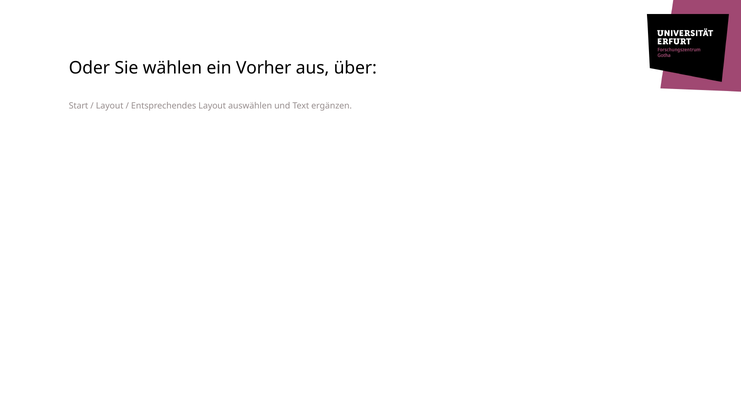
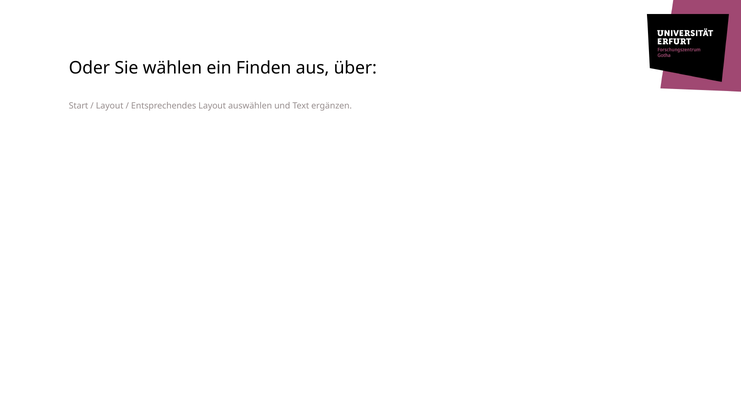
Vorher: Vorher -> Finden
